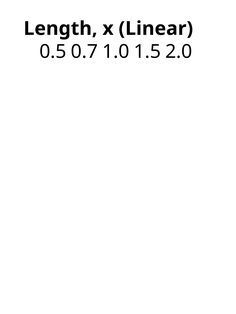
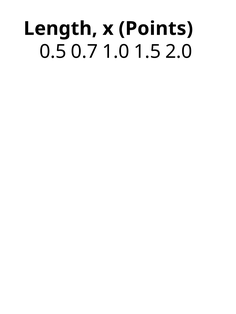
Linear: Linear -> Points
